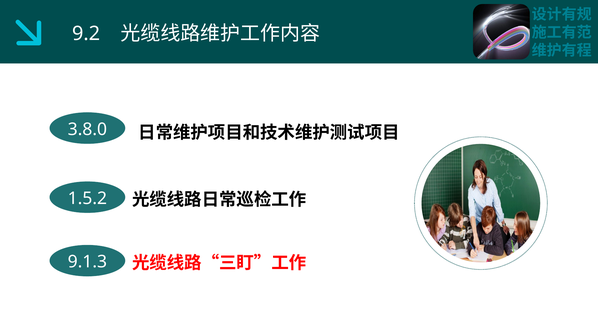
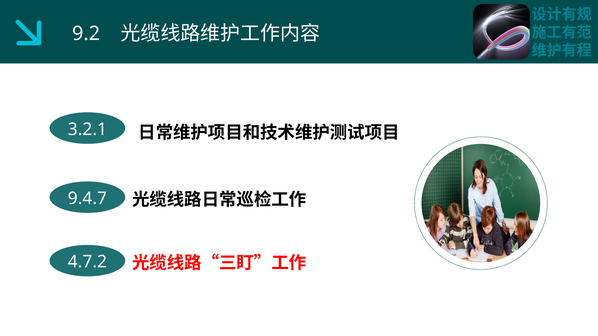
3.8.0: 3.8.0 -> 3.2.1
1.5.2: 1.5.2 -> 9.4.7
9.1.3: 9.1.3 -> 4.7.2
